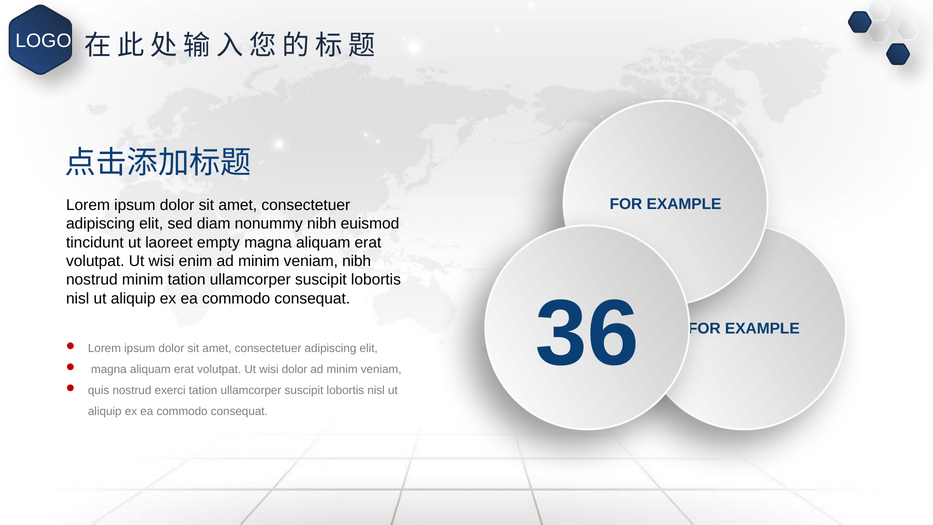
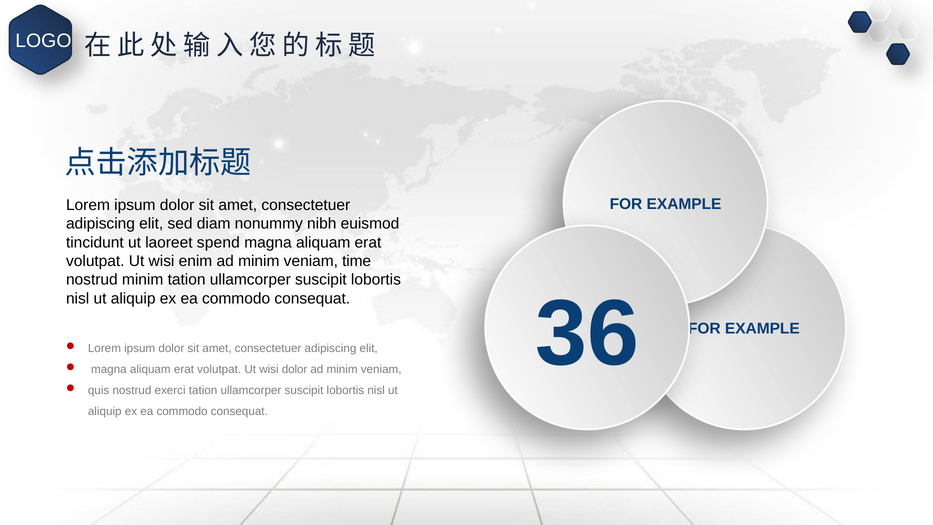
empty: empty -> spend
veniam nibh: nibh -> time
